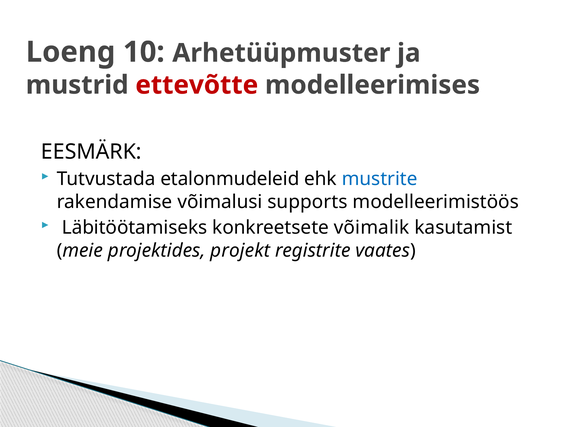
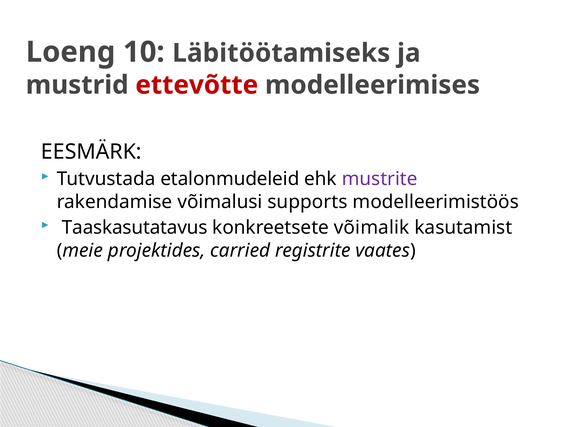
Arhetüüpmuster: Arhetüüpmuster -> Läbitöötamiseks
mustrite colour: blue -> purple
Läbitöötamiseks: Läbitöötamiseks -> Taaskasutatavus
projekt: projekt -> carried
